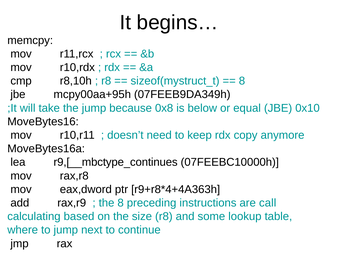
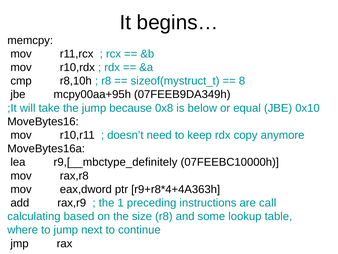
r9,[__mbctype_continues: r9,[__mbctype_continues -> r9,[__mbctype_definitely
the 8: 8 -> 1
